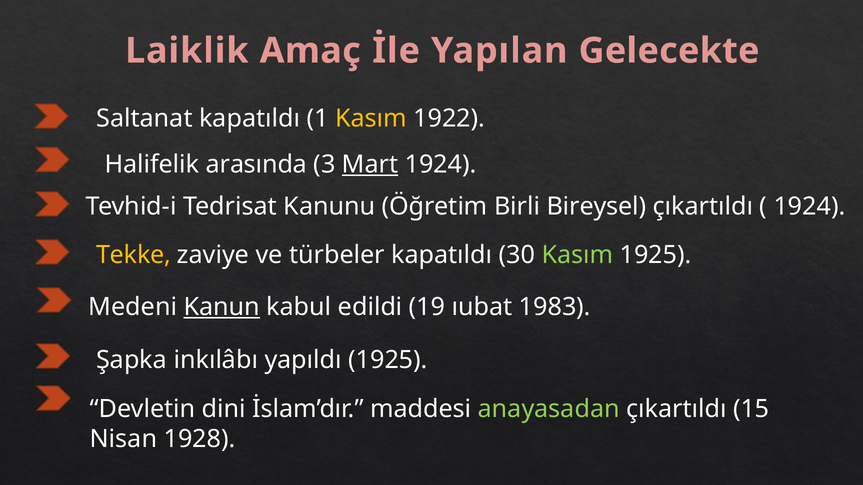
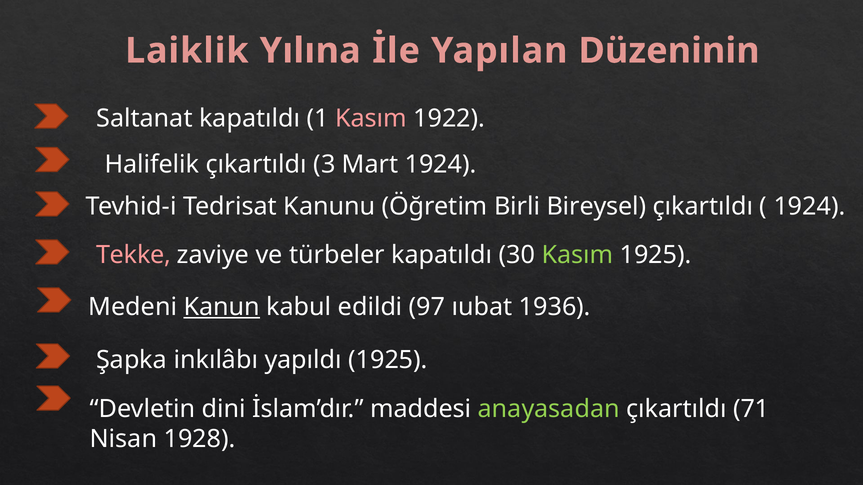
Amaç: Amaç -> Yılına
Gelecekte: Gelecekte -> Düzeninin
Kasım at (371, 118) colour: yellow -> pink
Halifelik arasında: arasında -> çıkartıldı
Mart underline: present -> none
Tekke colour: yellow -> pink
19: 19 -> 97
1983: 1983 -> 1936
15: 15 -> 71
